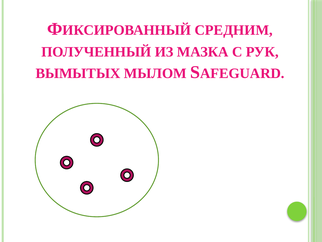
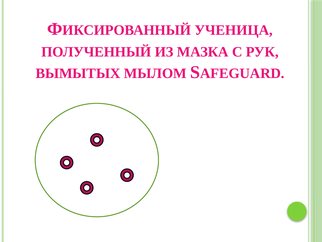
СРЕДНИМ: СРЕДНИМ -> УЧЕНИЦА
